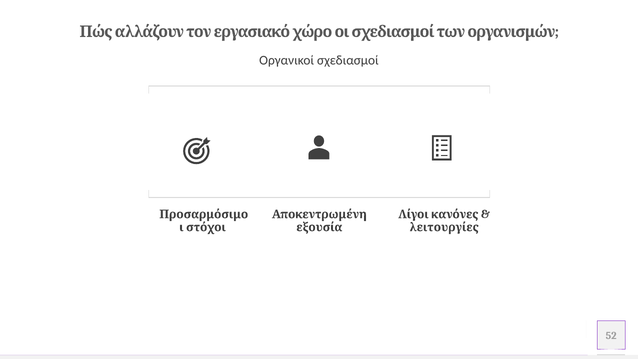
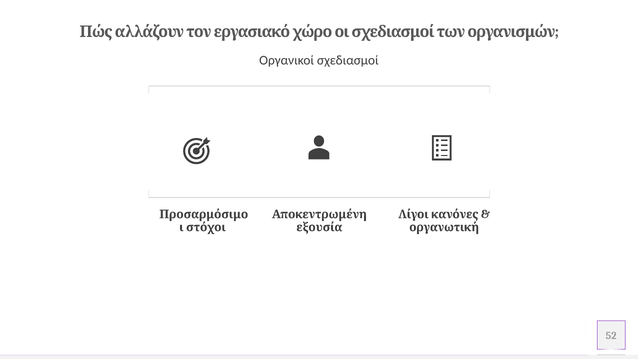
λειτουργίες: λειτουργίες -> οργανωτική
